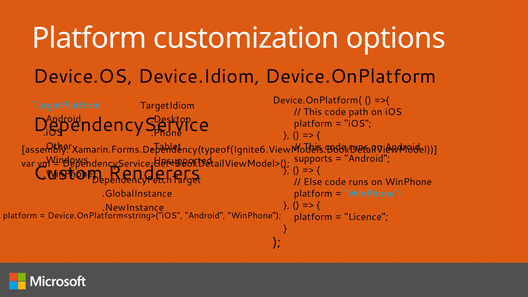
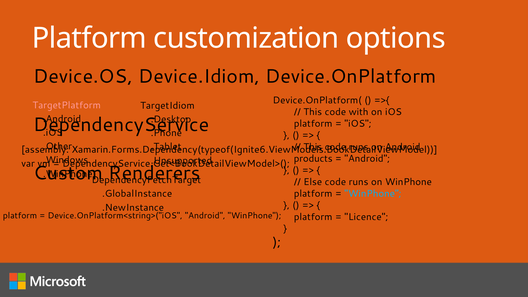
TargetPlatform colour: light blue -> pink
path: path -> with
supports: supports -> products
